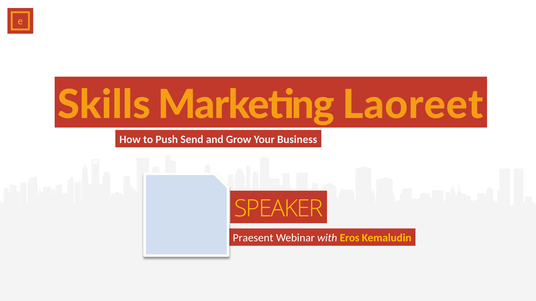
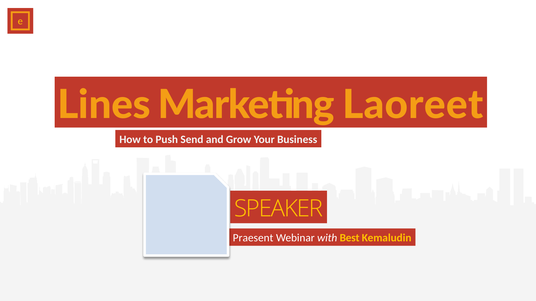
Skills: Skills -> Lines
Eros: Eros -> Best
